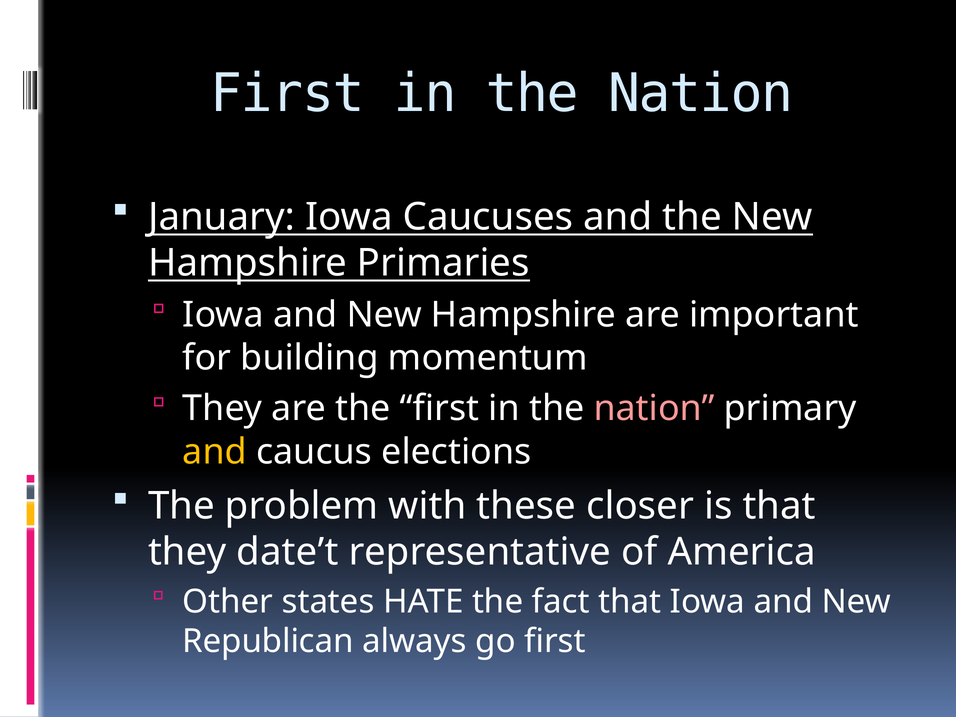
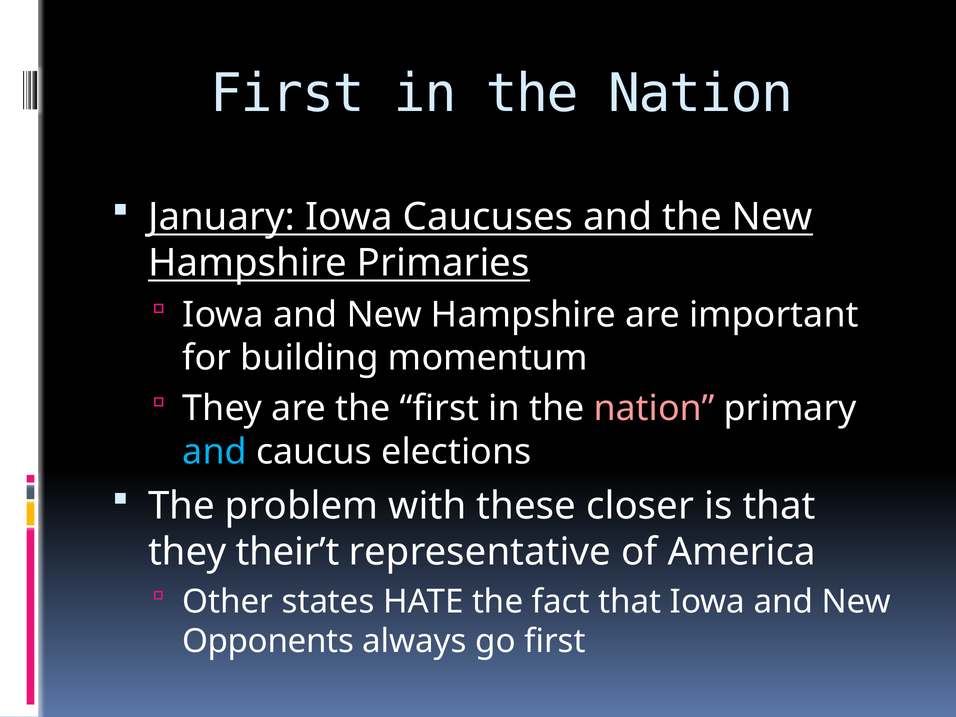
and at (215, 452) colour: yellow -> light blue
date’t: date’t -> their’t
Republican: Republican -> Opponents
